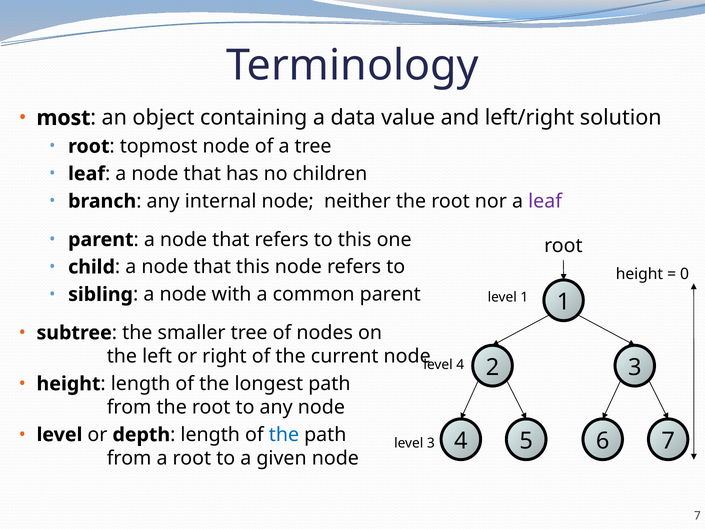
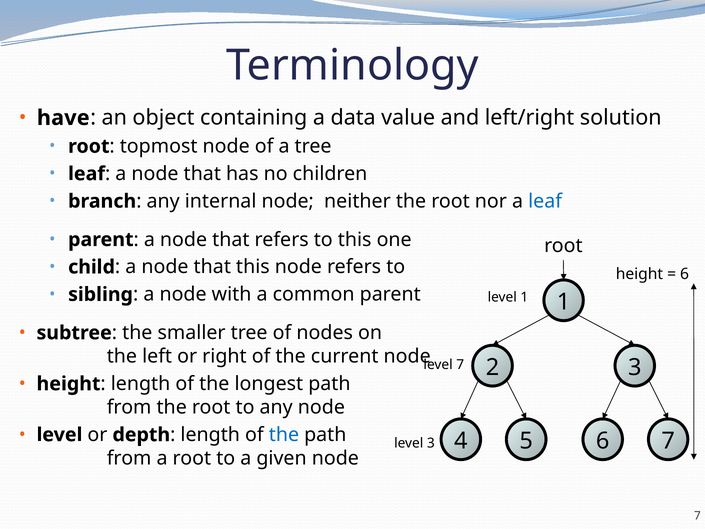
most: most -> have
leaf at (545, 201) colour: purple -> blue
0 at (685, 274): 0 -> 6
level 4: 4 -> 7
